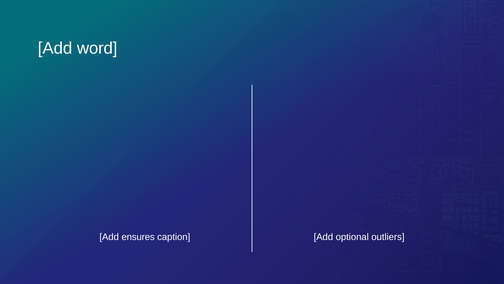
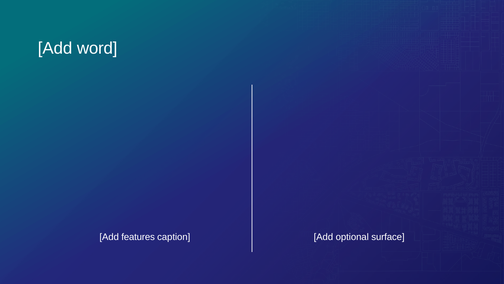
ensures: ensures -> features
outliers: outliers -> surface
